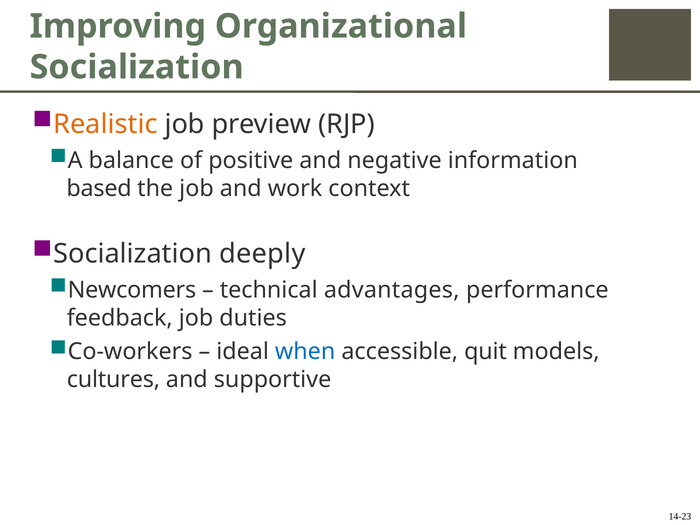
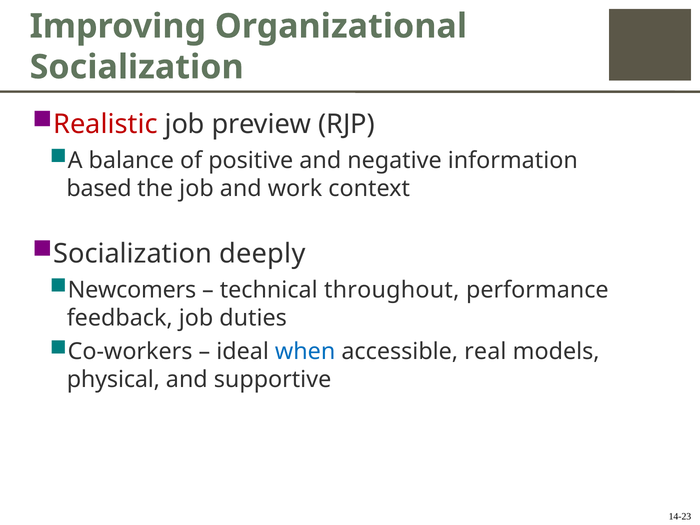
Realistic colour: orange -> red
advantages: advantages -> throughout
quit: quit -> real
cultures: cultures -> physical
